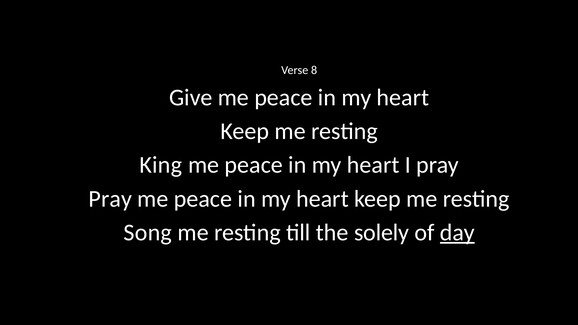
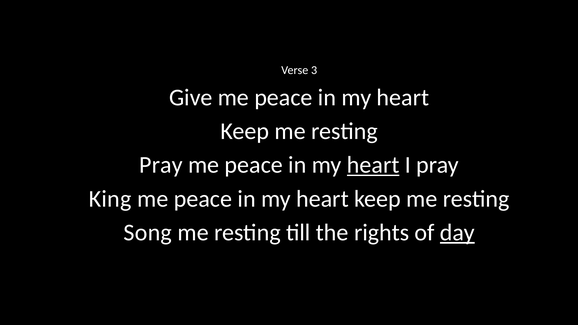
8: 8 -> 3
King at (161, 165): King -> Pray
heart at (373, 165) underline: none -> present
Pray at (110, 199): Pray -> King
solely: solely -> rights
